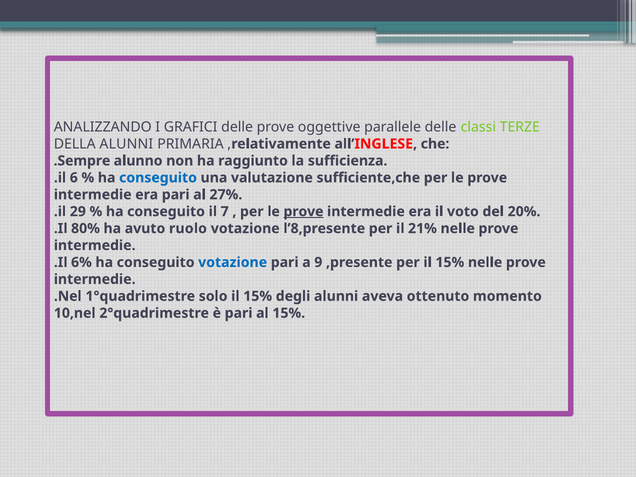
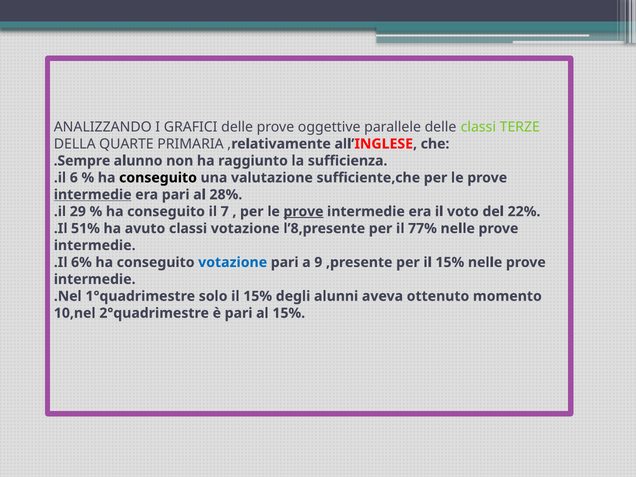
DELLA ALUNNI: ALUNNI -> QUARTE
conseguito at (158, 178) colour: blue -> black
intermedie at (93, 195) underline: none -> present
27%: 27% -> 28%
20%: 20% -> 22%
80%: 80% -> 51%
avuto ruolo: ruolo -> classi
21%: 21% -> 77%
